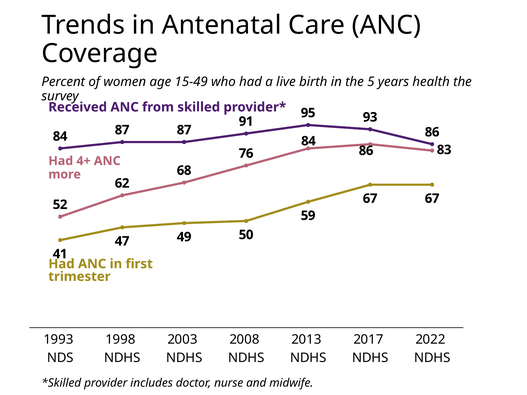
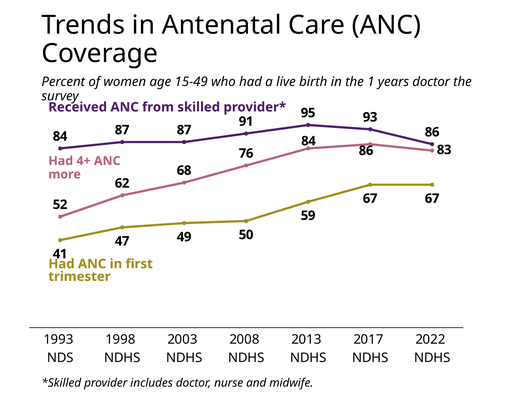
5: 5 -> 1
years health: health -> doctor
